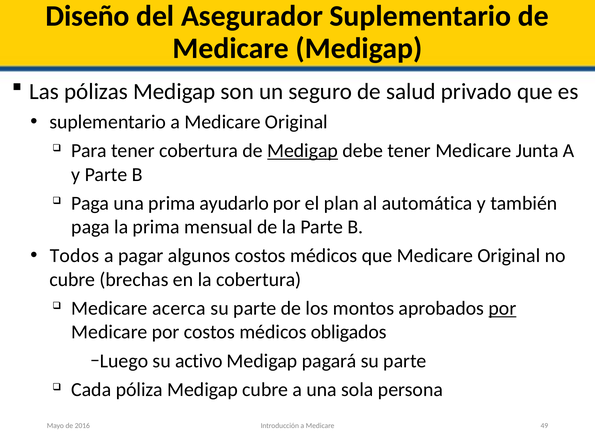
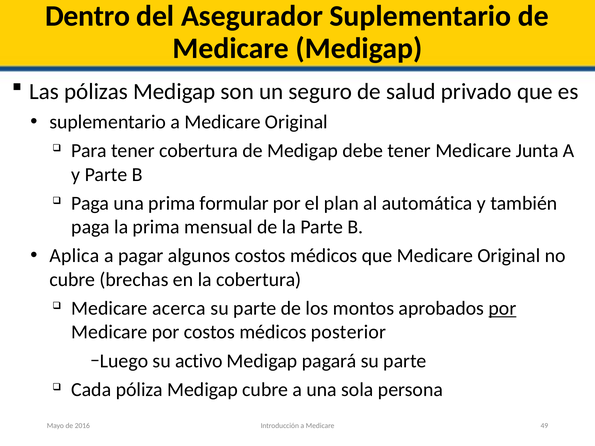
Diseño: Diseño -> Dentro
Medigap at (303, 151) underline: present -> none
ayudarlo: ayudarlo -> formular
Todos: Todos -> Aplica
obligados: obligados -> posterior
